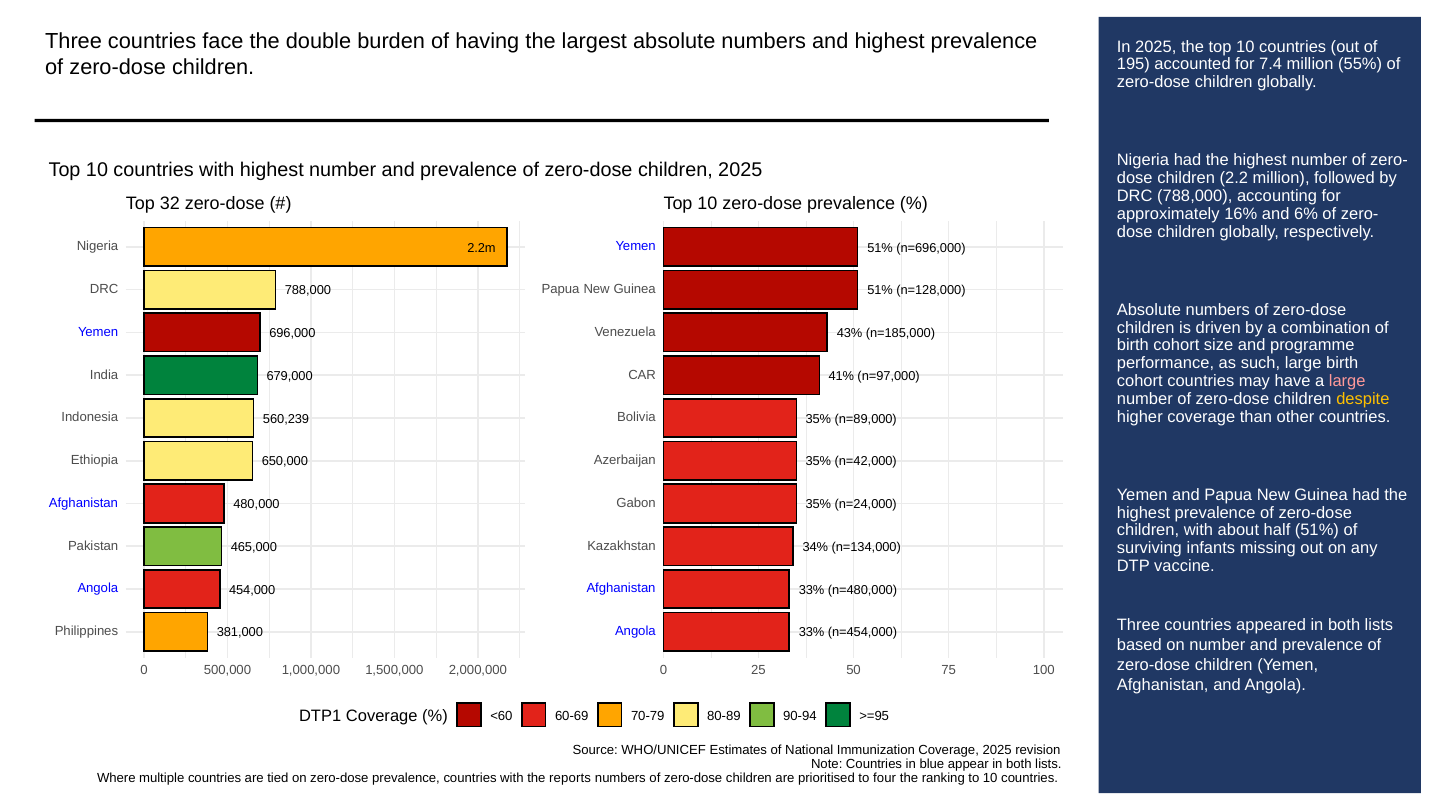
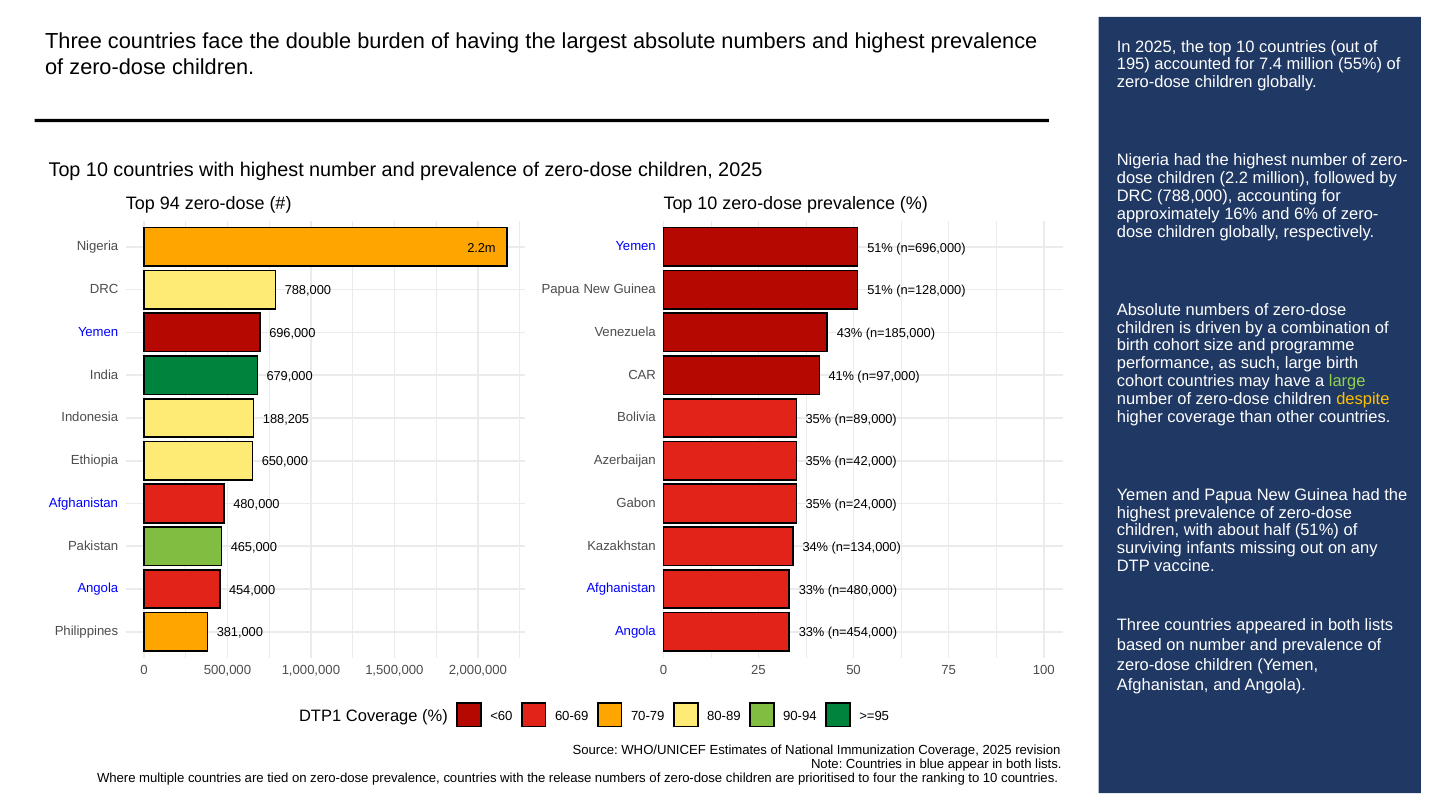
32: 32 -> 94
large at (1347, 381) colour: pink -> light green
560,239: 560,239 -> 188,205
reports: reports -> release
